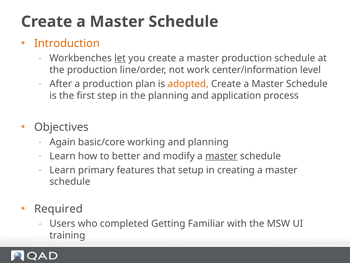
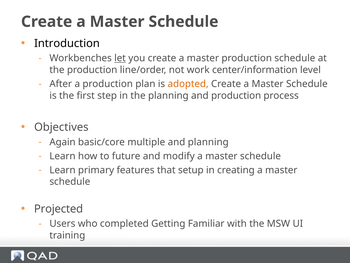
Introduction colour: orange -> black
and application: application -> production
working: working -> multiple
better: better -> future
master at (221, 156) underline: present -> none
Required: Required -> Projected
